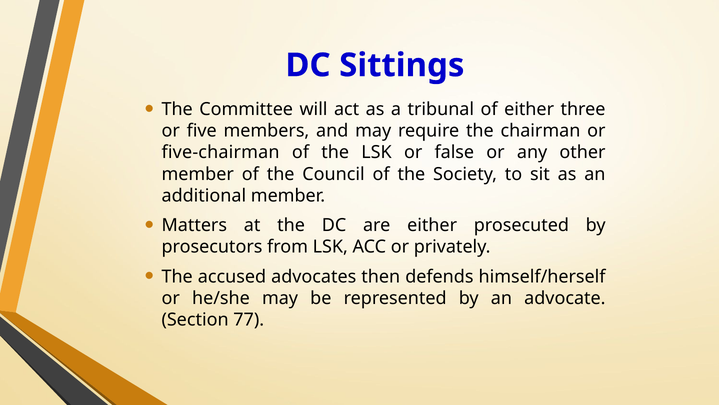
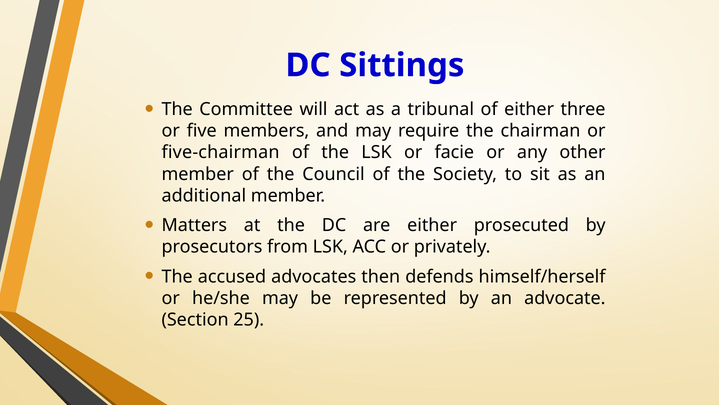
false: false -> facie
77: 77 -> 25
